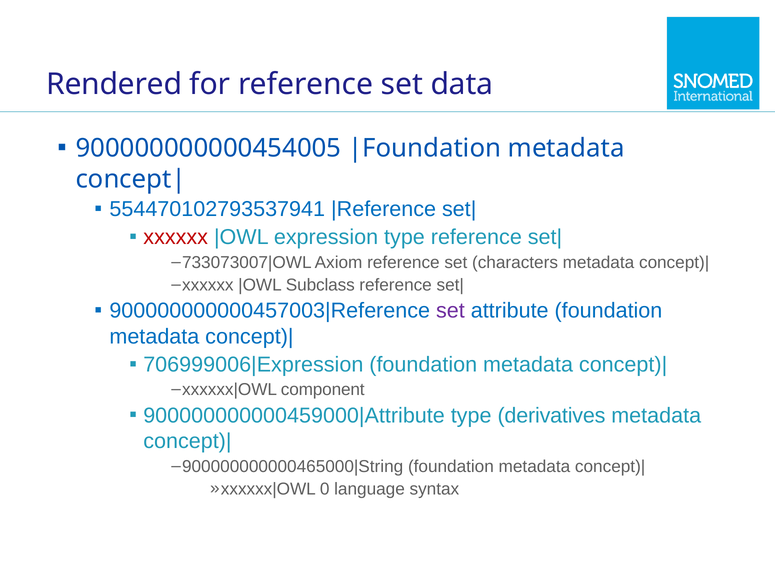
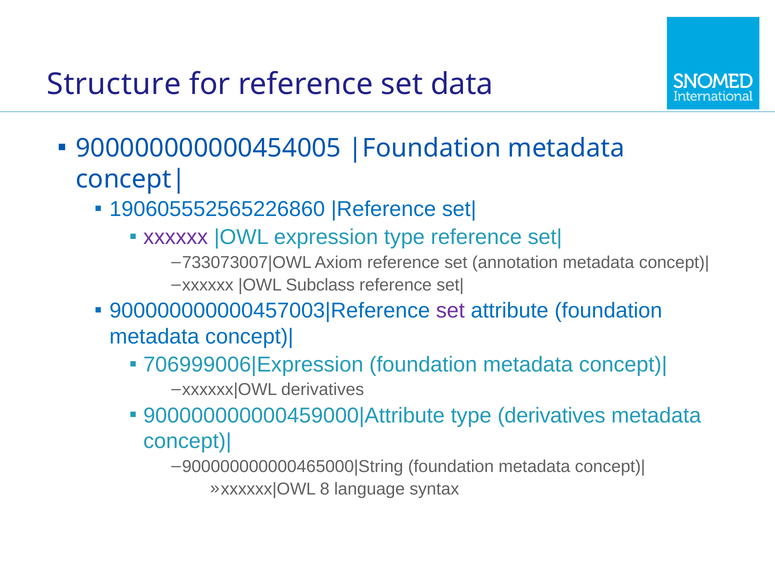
Rendered: Rendered -> Structure
554470102793537941: 554470102793537941 -> 190605552565226860
xxxxxx at (176, 237) colour: red -> purple
characters: characters -> annotation
component at (323, 390): component -> derivatives
0: 0 -> 8
